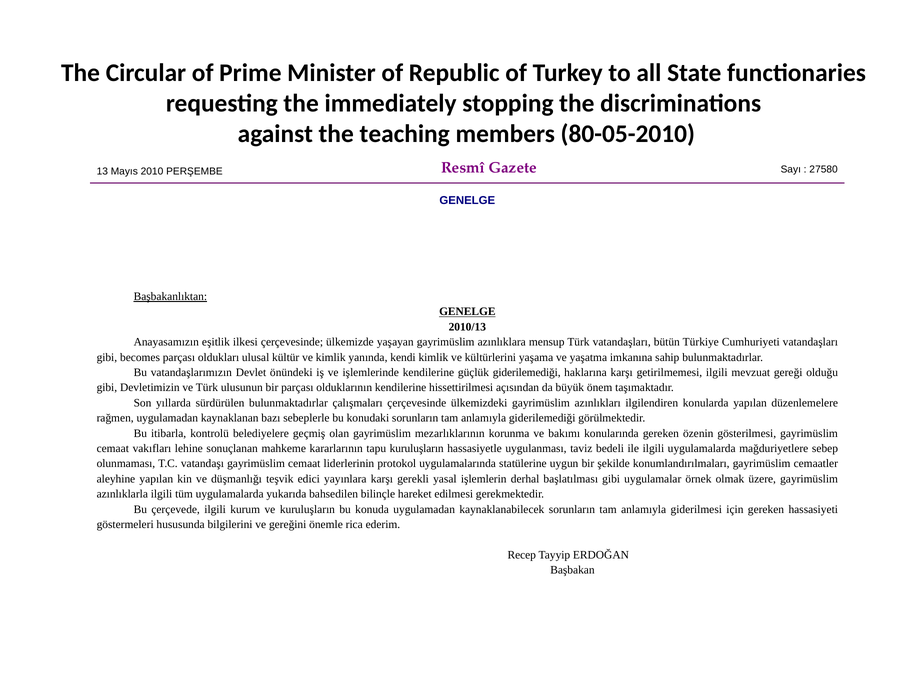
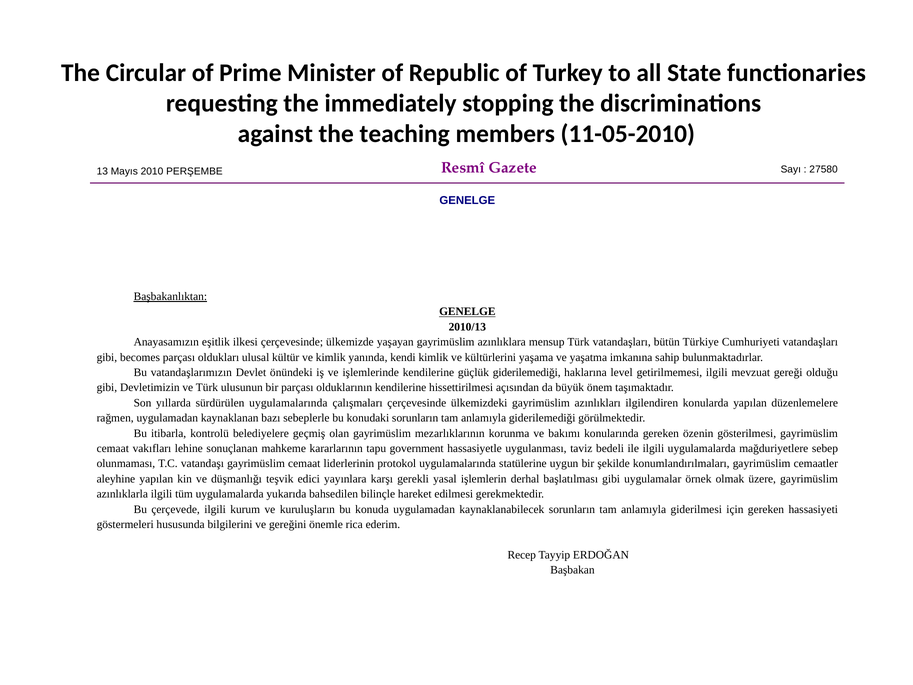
80-05-2010: 80-05-2010 -> 11-05-2010
haklarına karşı: karşı -> level
sürdürülen bulunmaktadırlar: bulunmaktadırlar -> uygulamalarında
tapu kuruluşların: kuruluşların -> government
